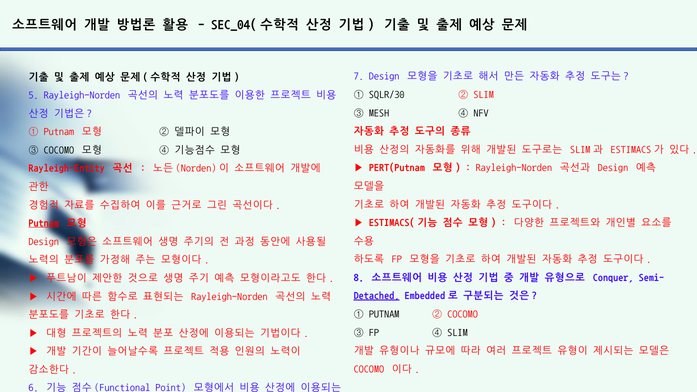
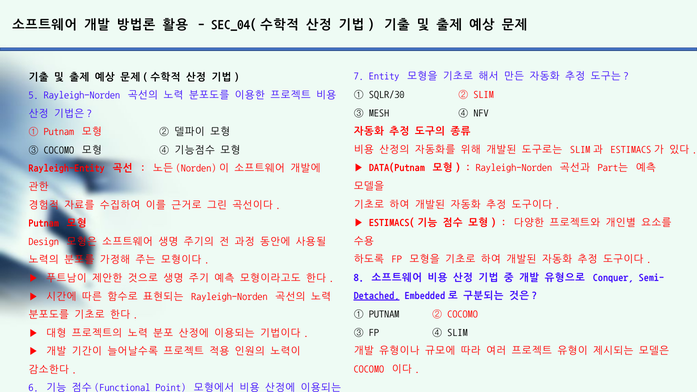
7 Design: Design -> Entity
PERT(Putnam: PERT(Putnam -> DATA(Putnam
Design at (613, 168): Design -> Part는
Putnam at (44, 223) underline: present -> none
